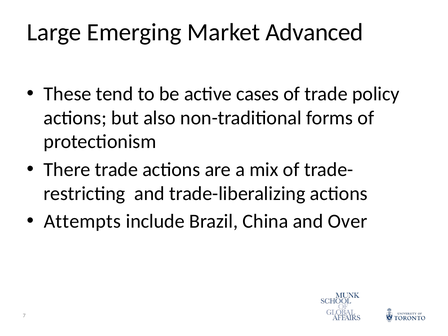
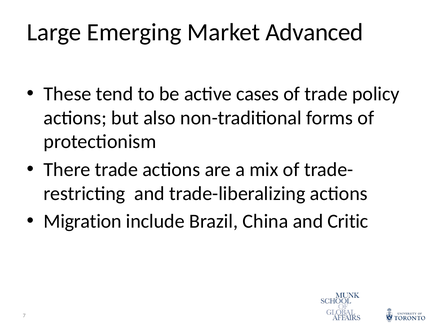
Attempts: Attempts -> Migration
Over: Over -> Critic
